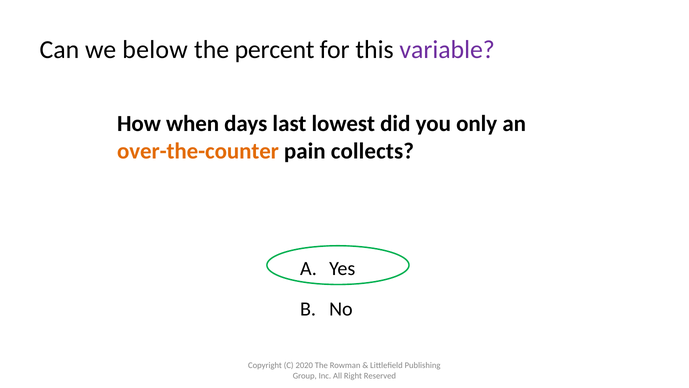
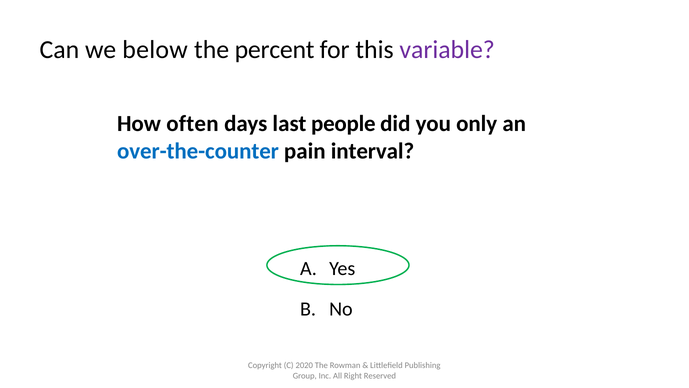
when: when -> often
lowest: lowest -> people
over-the-counter colour: orange -> blue
collects: collects -> interval
